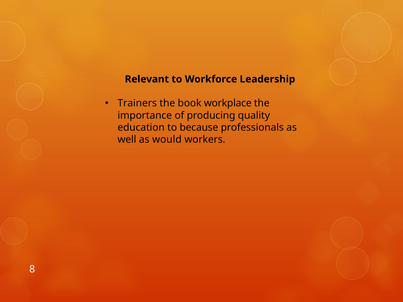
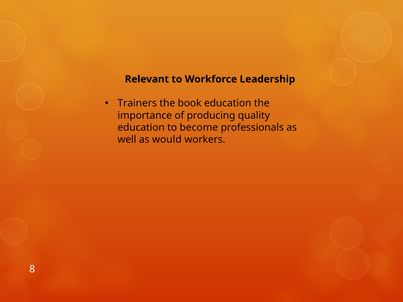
book workplace: workplace -> education
because: because -> become
